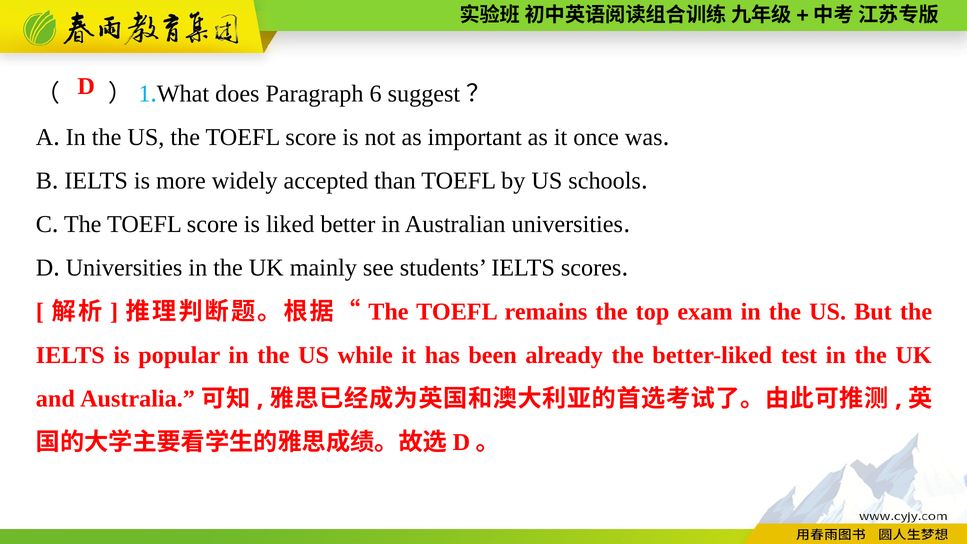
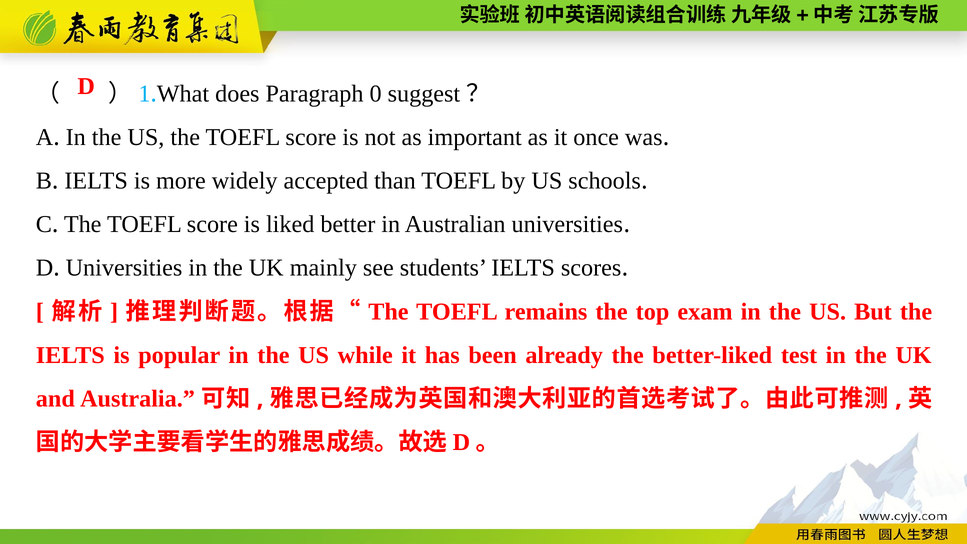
6: 6 -> 0
